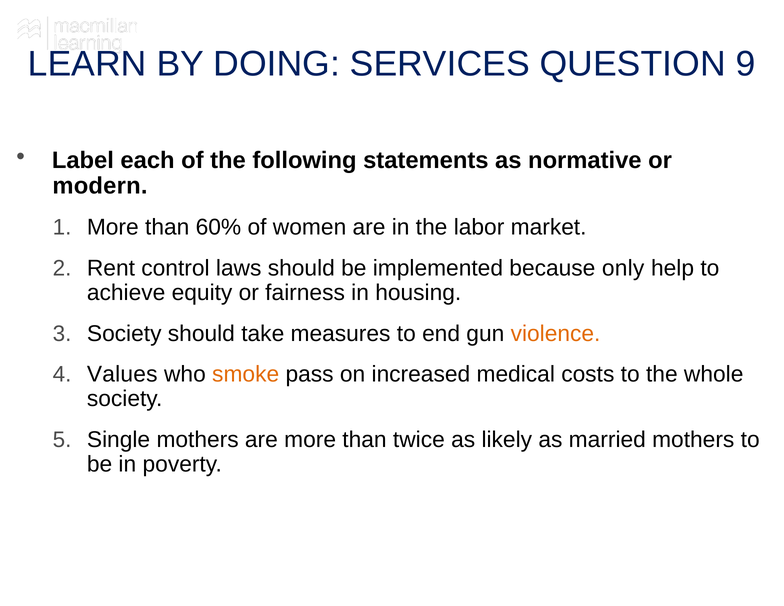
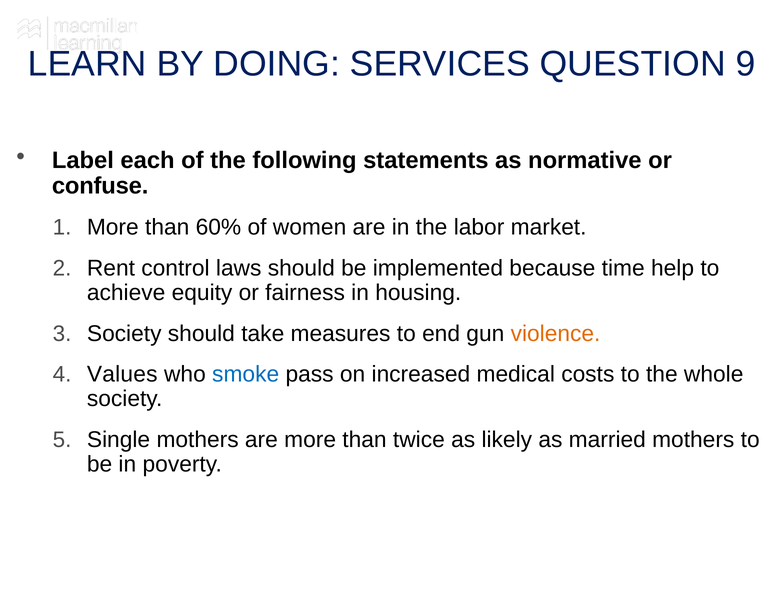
modern: modern -> confuse
only: only -> time
smoke colour: orange -> blue
